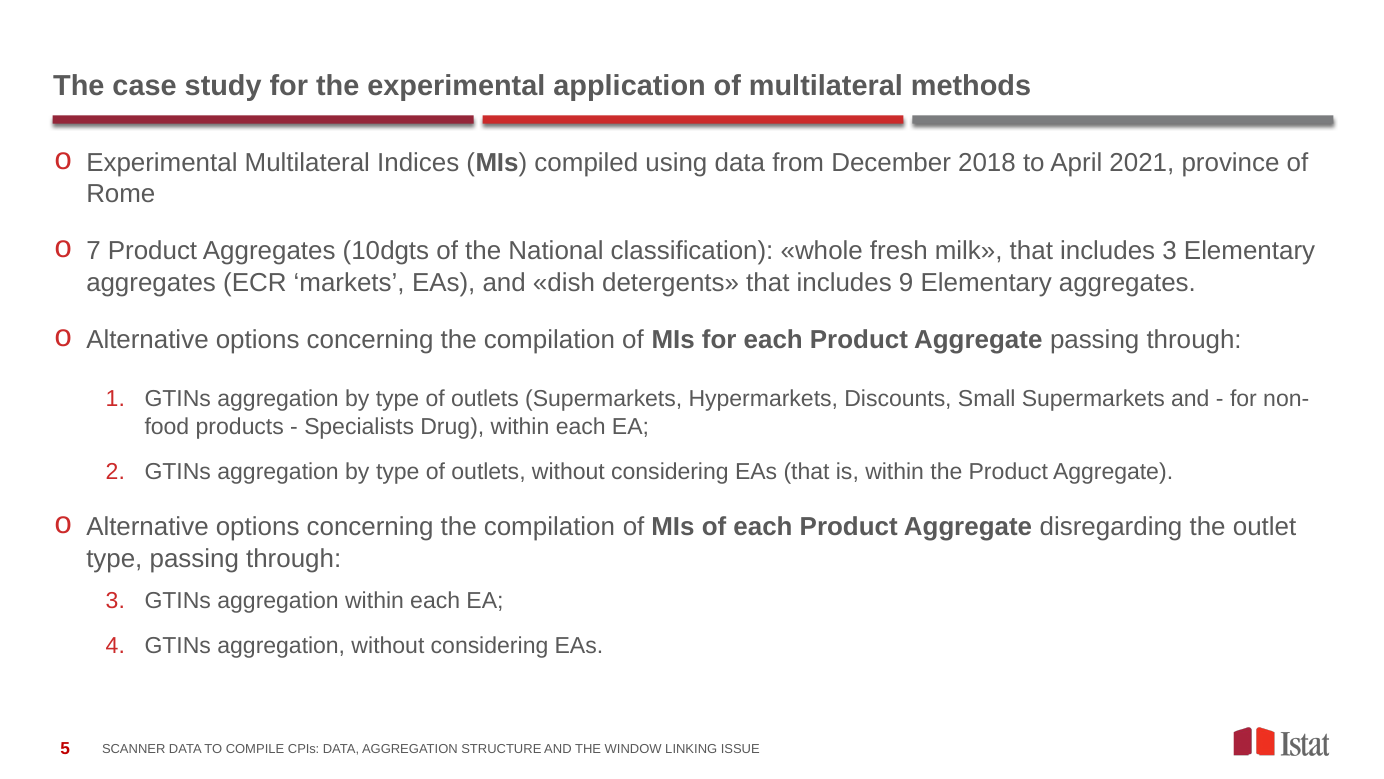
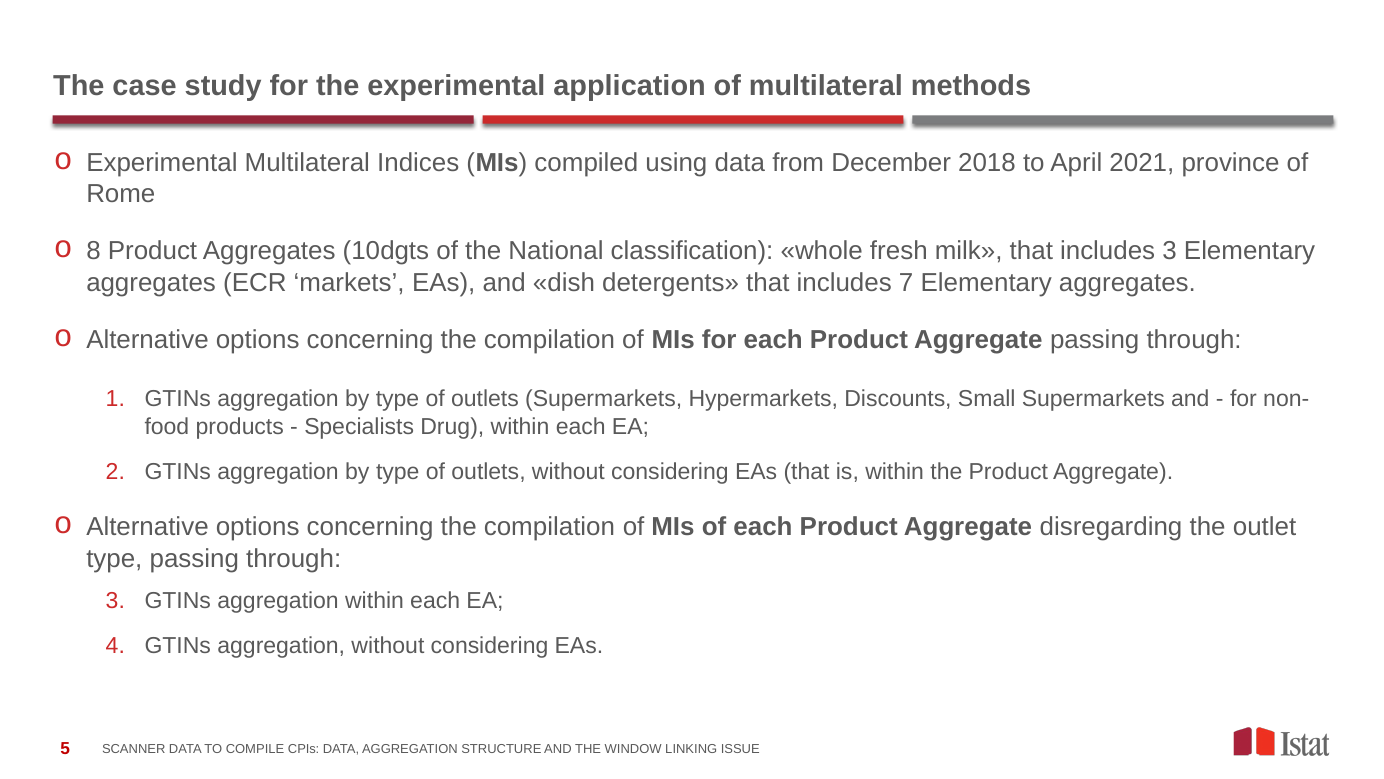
7: 7 -> 8
9: 9 -> 7
